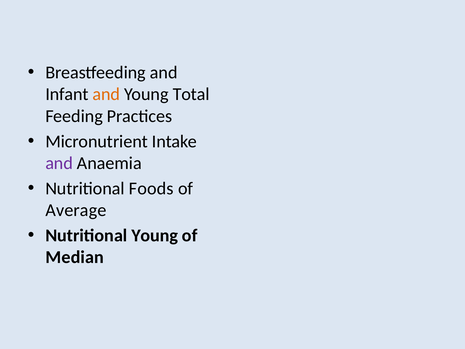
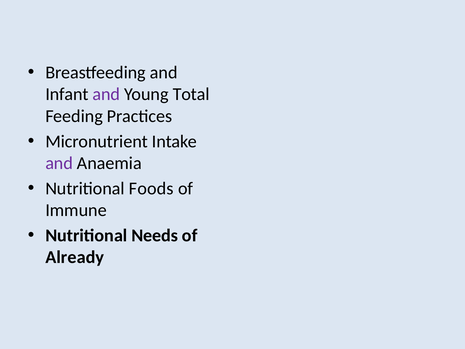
and at (106, 94) colour: orange -> purple
Average: Average -> Immune
Nutritional Young: Young -> Needs
Median: Median -> Already
